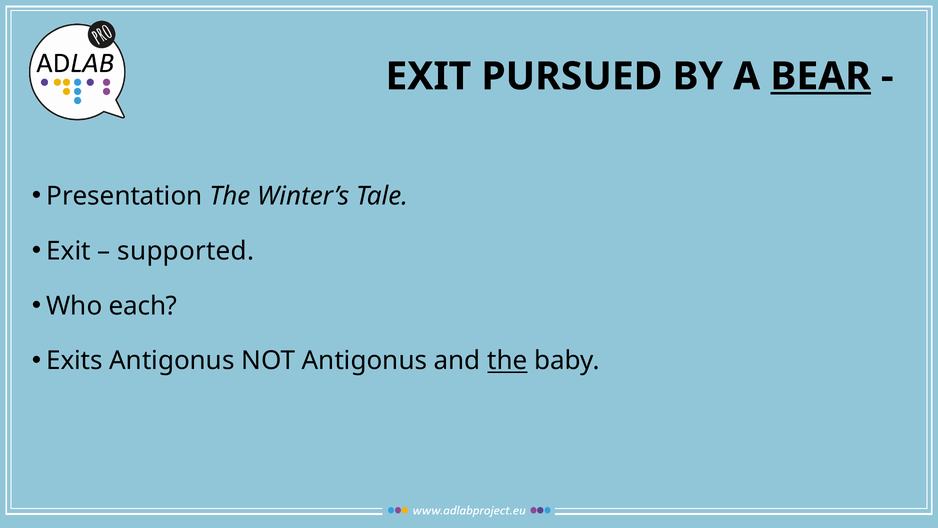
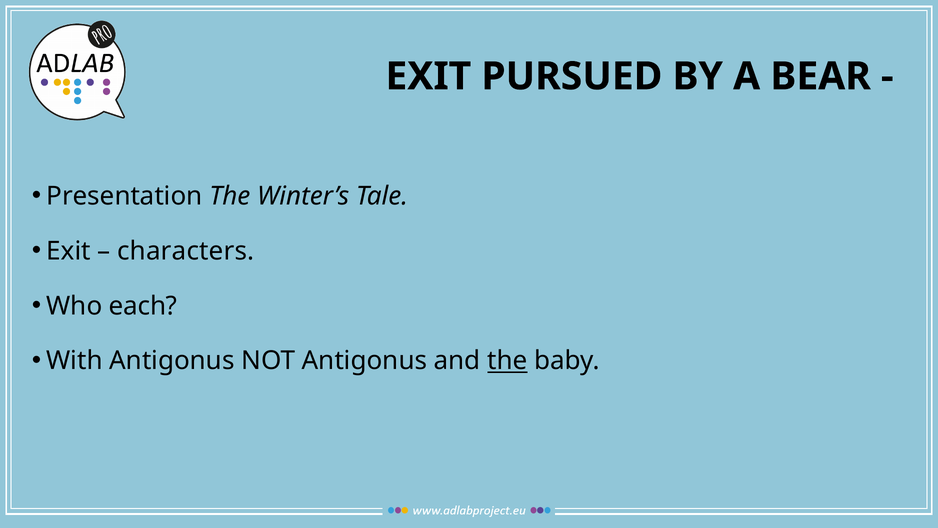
BEAR underline: present -> none
supported: supported -> characters
Exits: Exits -> With
